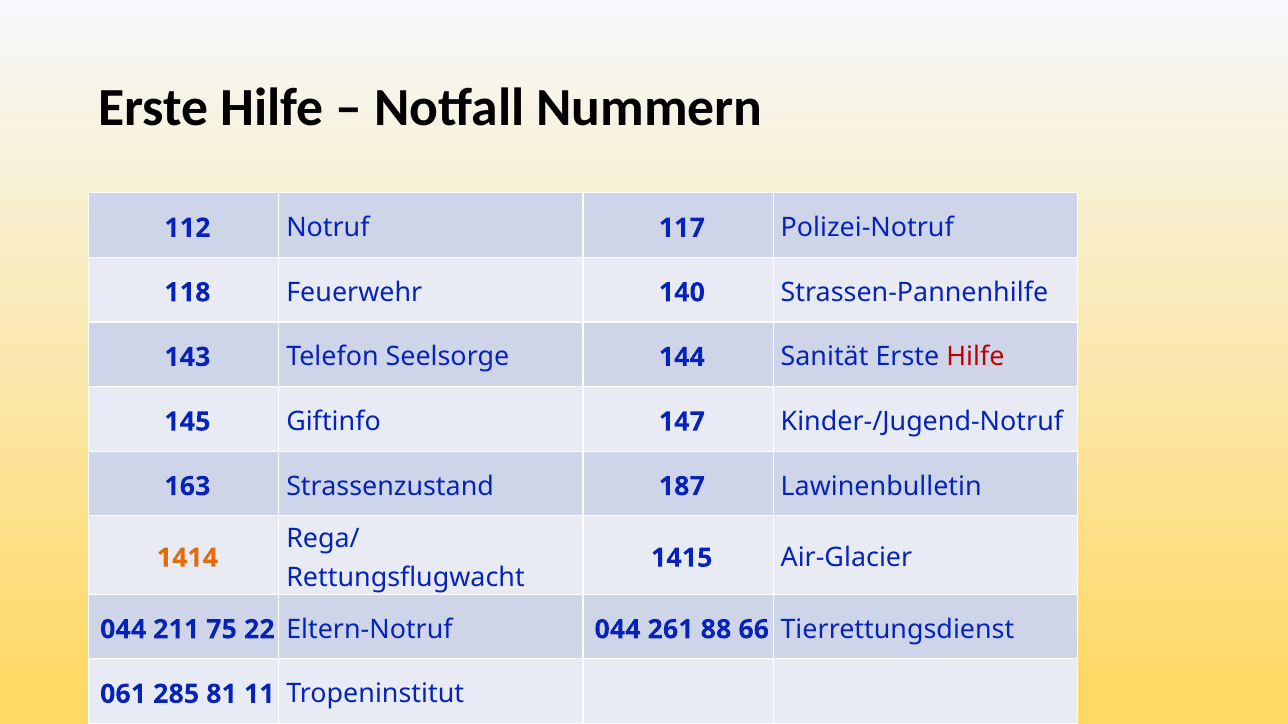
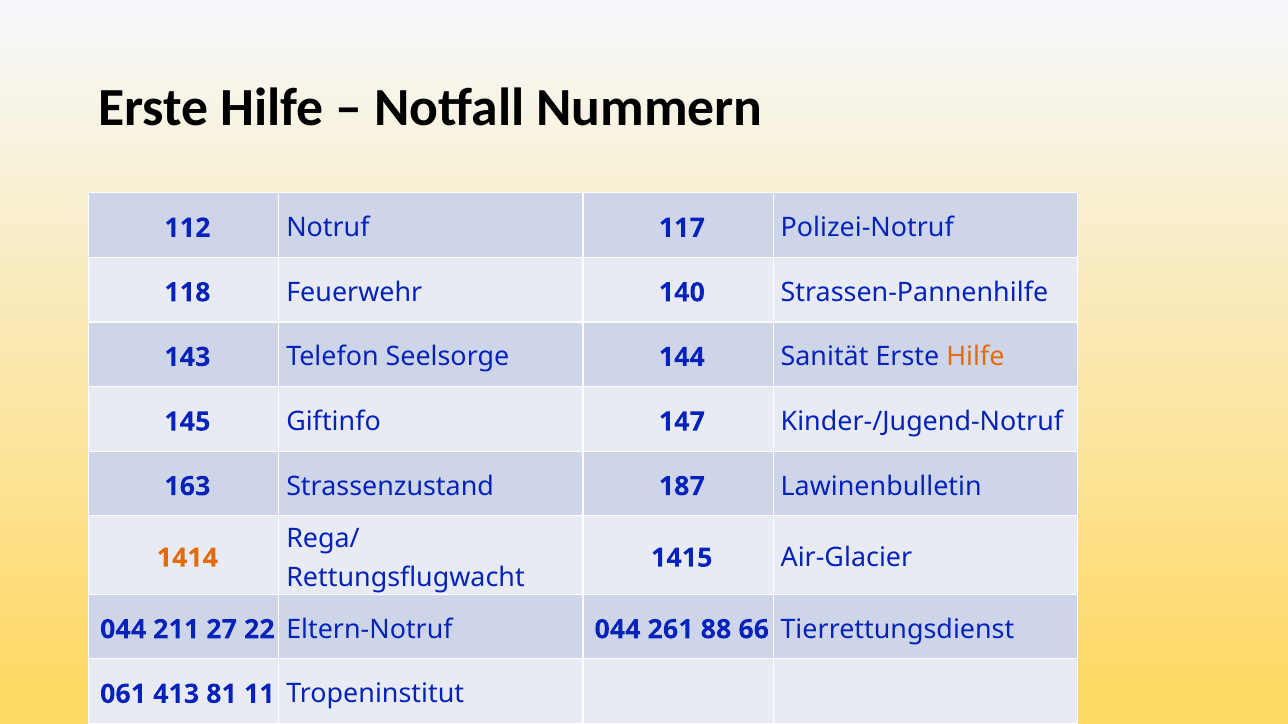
Hilfe at (975, 357) colour: red -> orange
75: 75 -> 27
285: 285 -> 413
